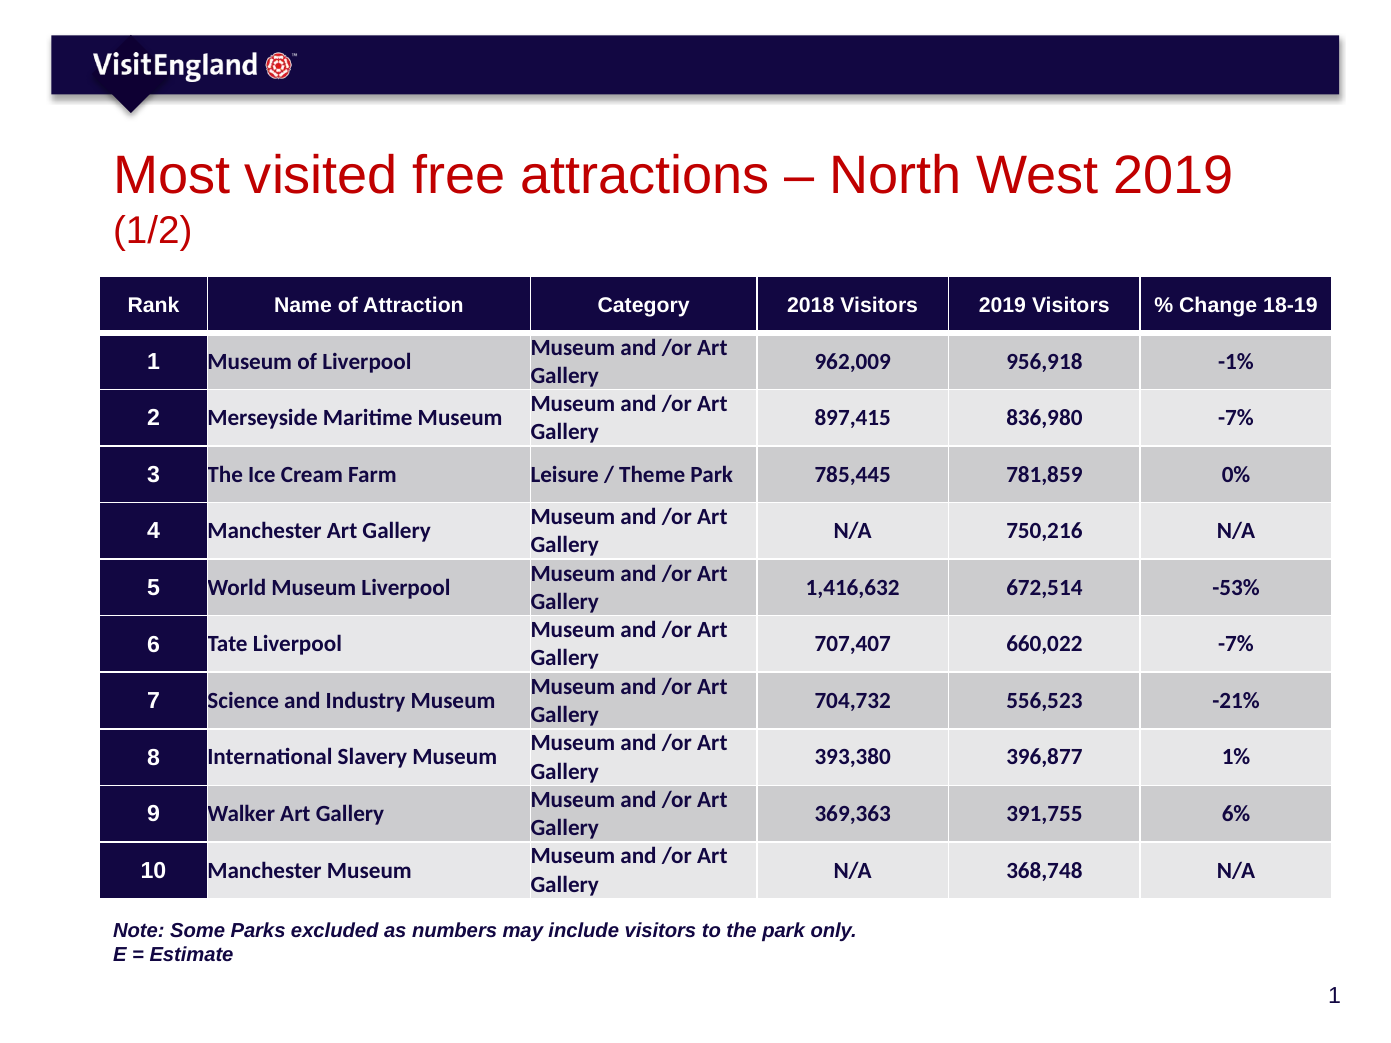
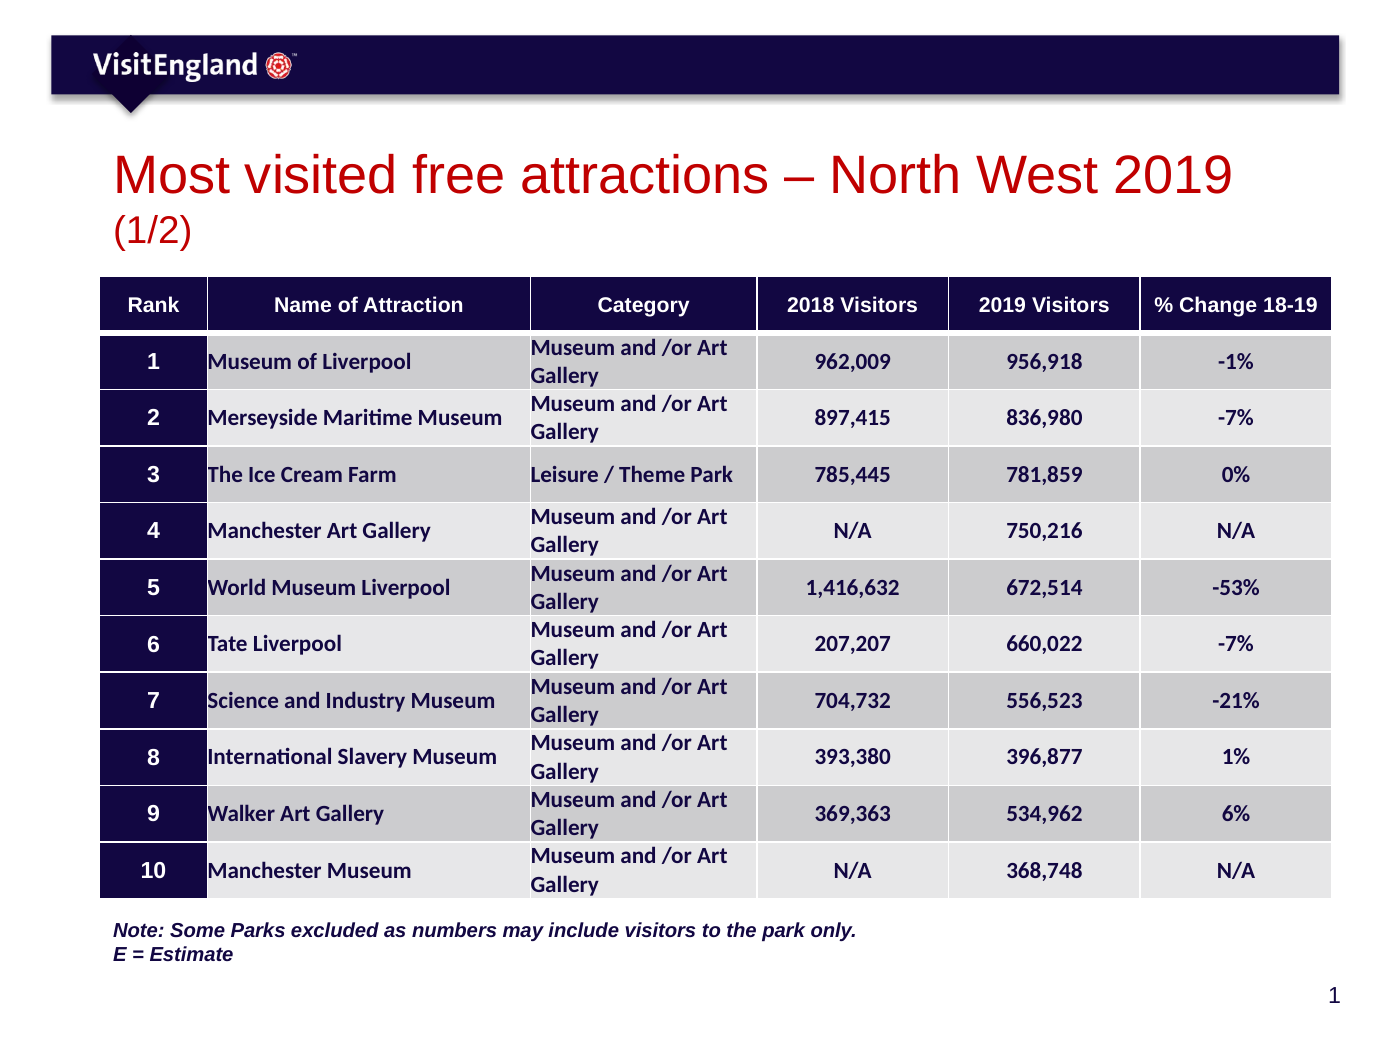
707,407: 707,407 -> 207,207
391,755: 391,755 -> 534,962
